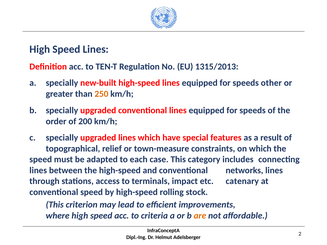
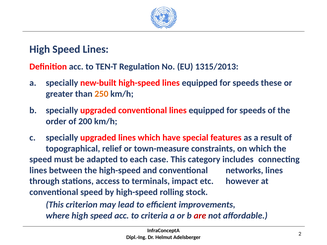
other: other -> these
catenary: catenary -> however
are colour: orange -> red
